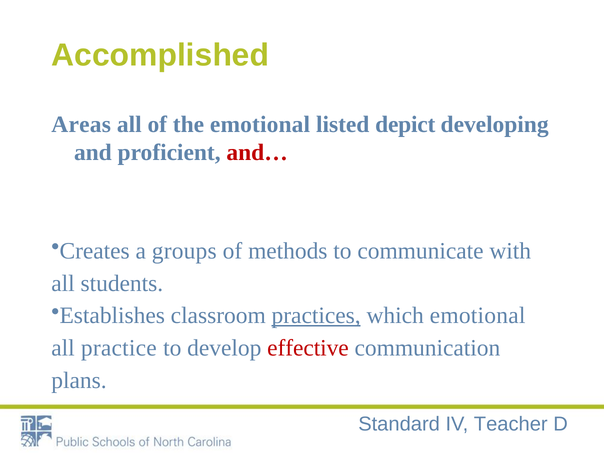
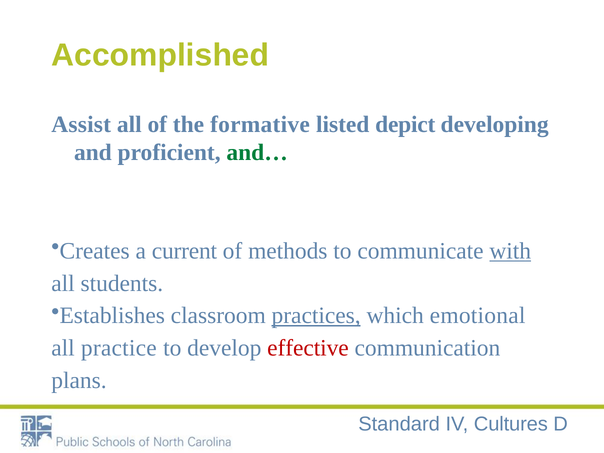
Areas: Areas -> Assist
the emotional: emotional -> formative
and… colour: red -> green
groups: groups -> current
with underline: none -> present
Teacher: Teacher -> Cultures
